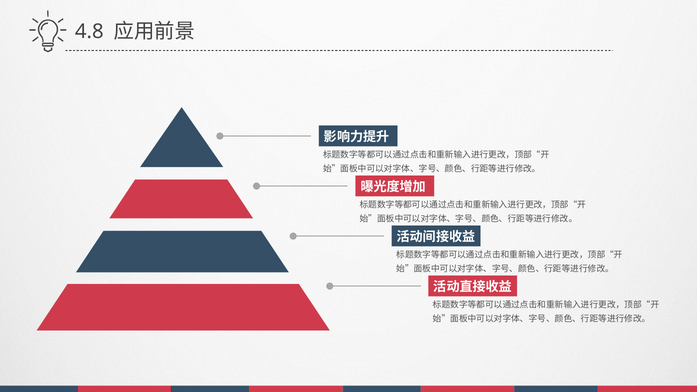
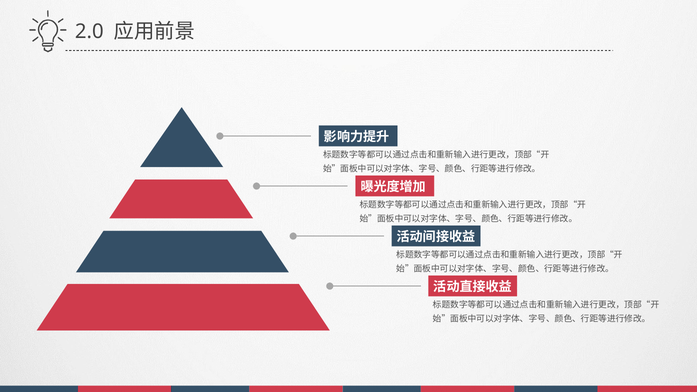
4.8: 4.8 -> 2.0
